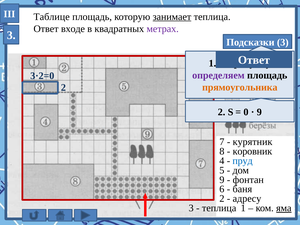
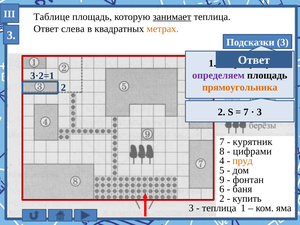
входе: входе -> слева
метрах colour: purple -> orange
3·2=0: 3·2=0 -> 3·2=1
0 at (246, 112): 0 -> 7
9 at (259, 112): 9 -> 3
коровник: коровник -> цифрами
пруд colour: blue -> orange
адресу: адресу -> купить
яма underline: present -> none
